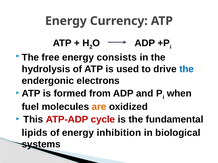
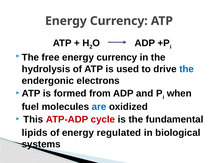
free energy consists: consists -> currency
are colour: orange -> blue
inhibition: inhibition -> regulated
